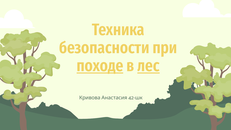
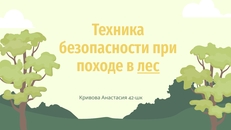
походе underline: present -> none
